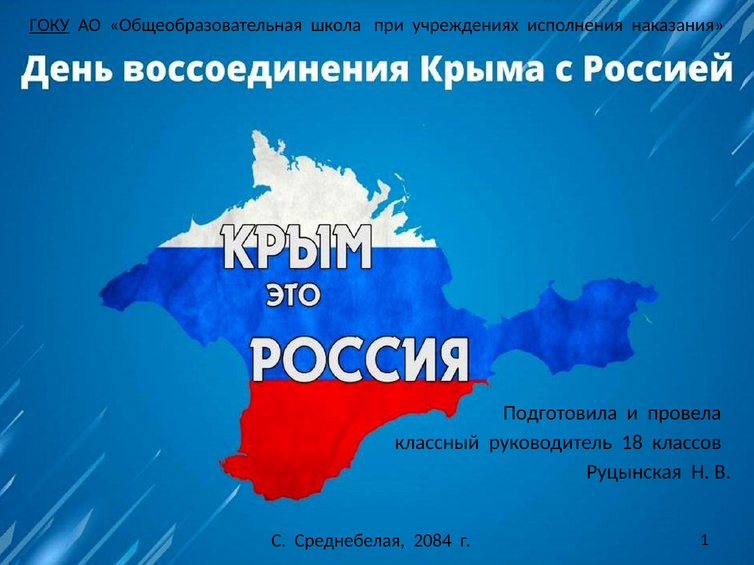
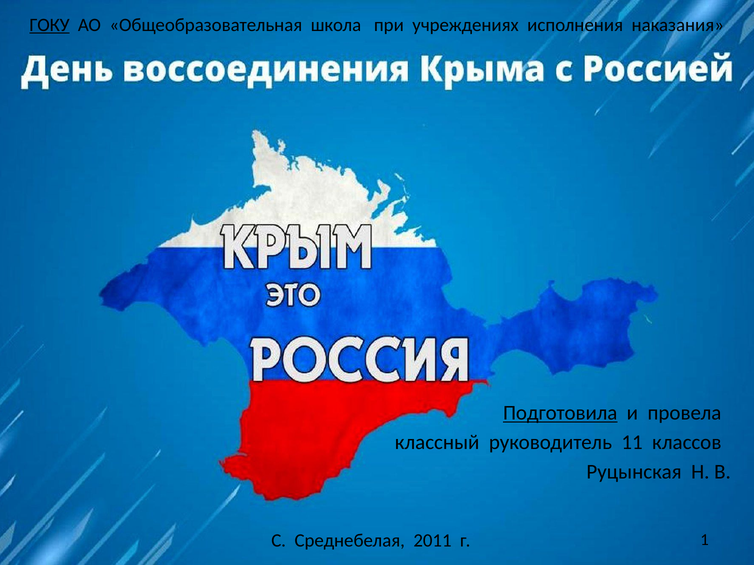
Подготовила underline: none -> present
18: 18 -> 11
2084: 2084 -> 2011
